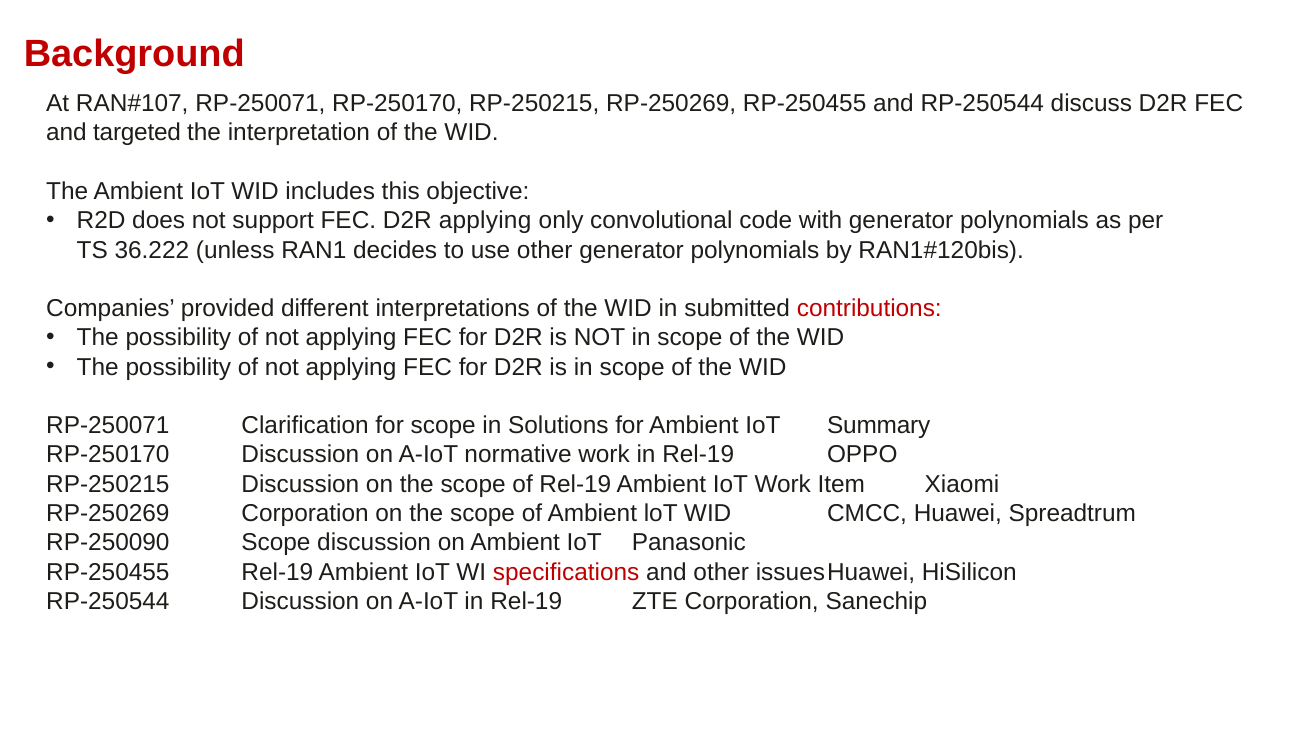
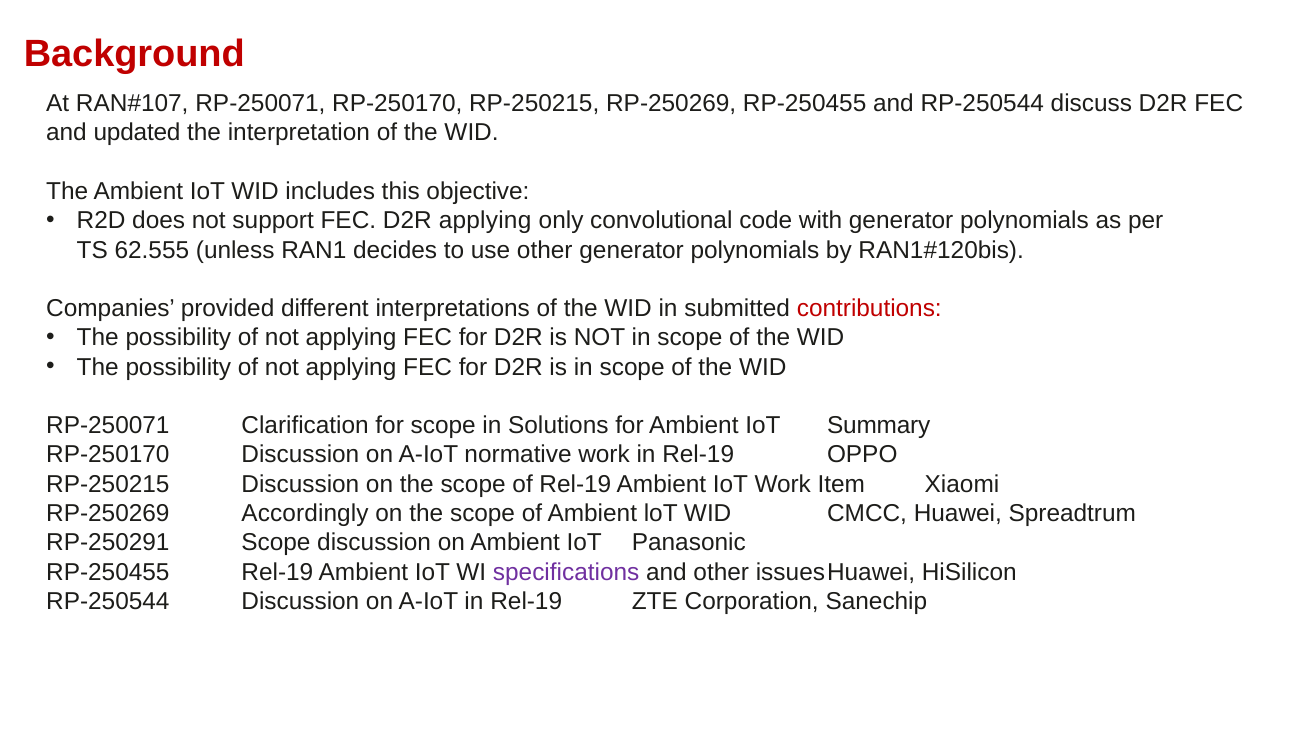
targeted: targeted -> updated
36.222: 36.222 -> 62.555
RP-250269 Corporation: Corporation -> Accordingly
RP-250090: RP-250090 -> RP-250291
specifications colour: red -> purple
